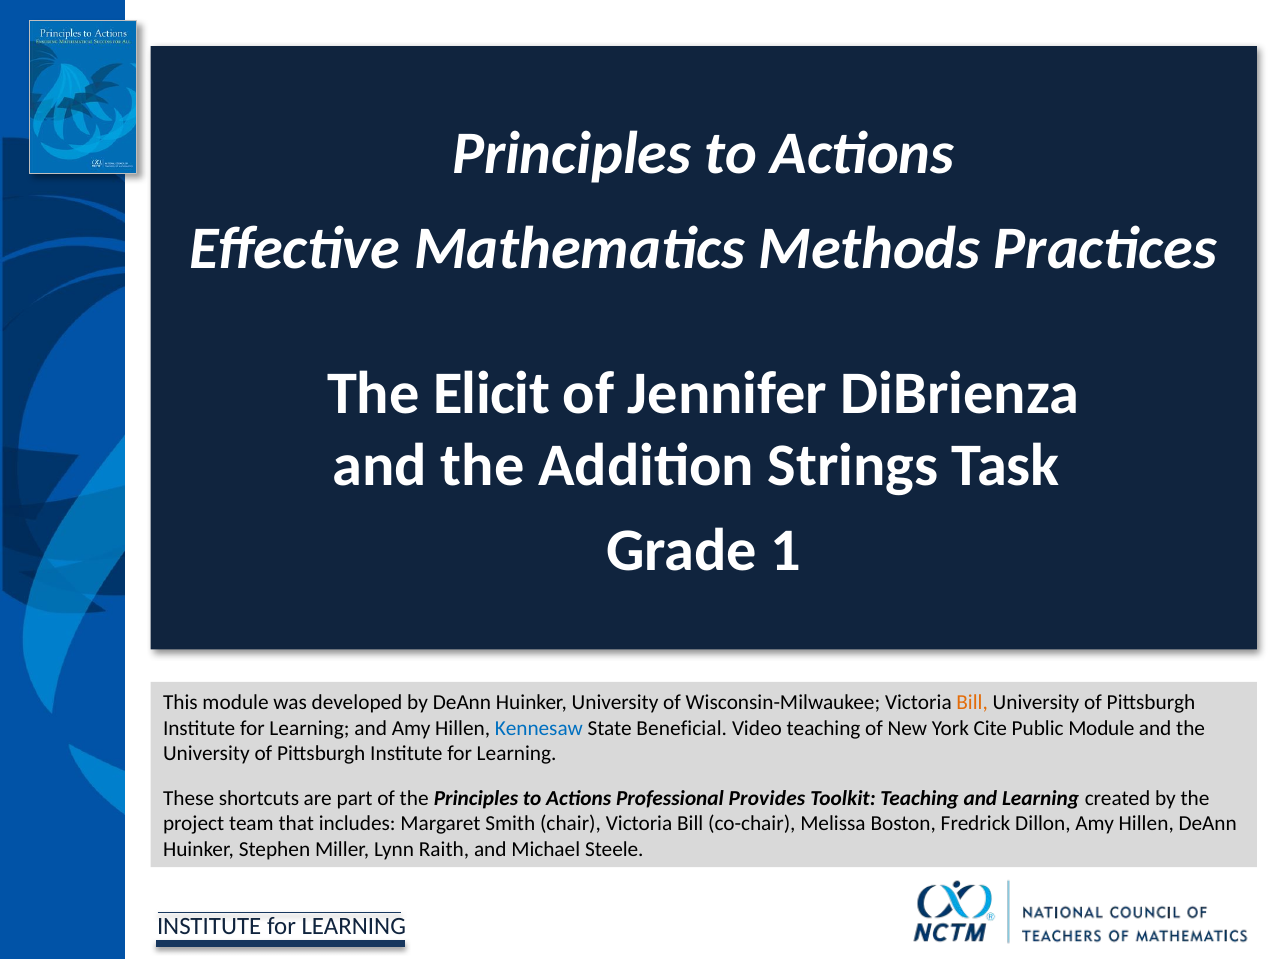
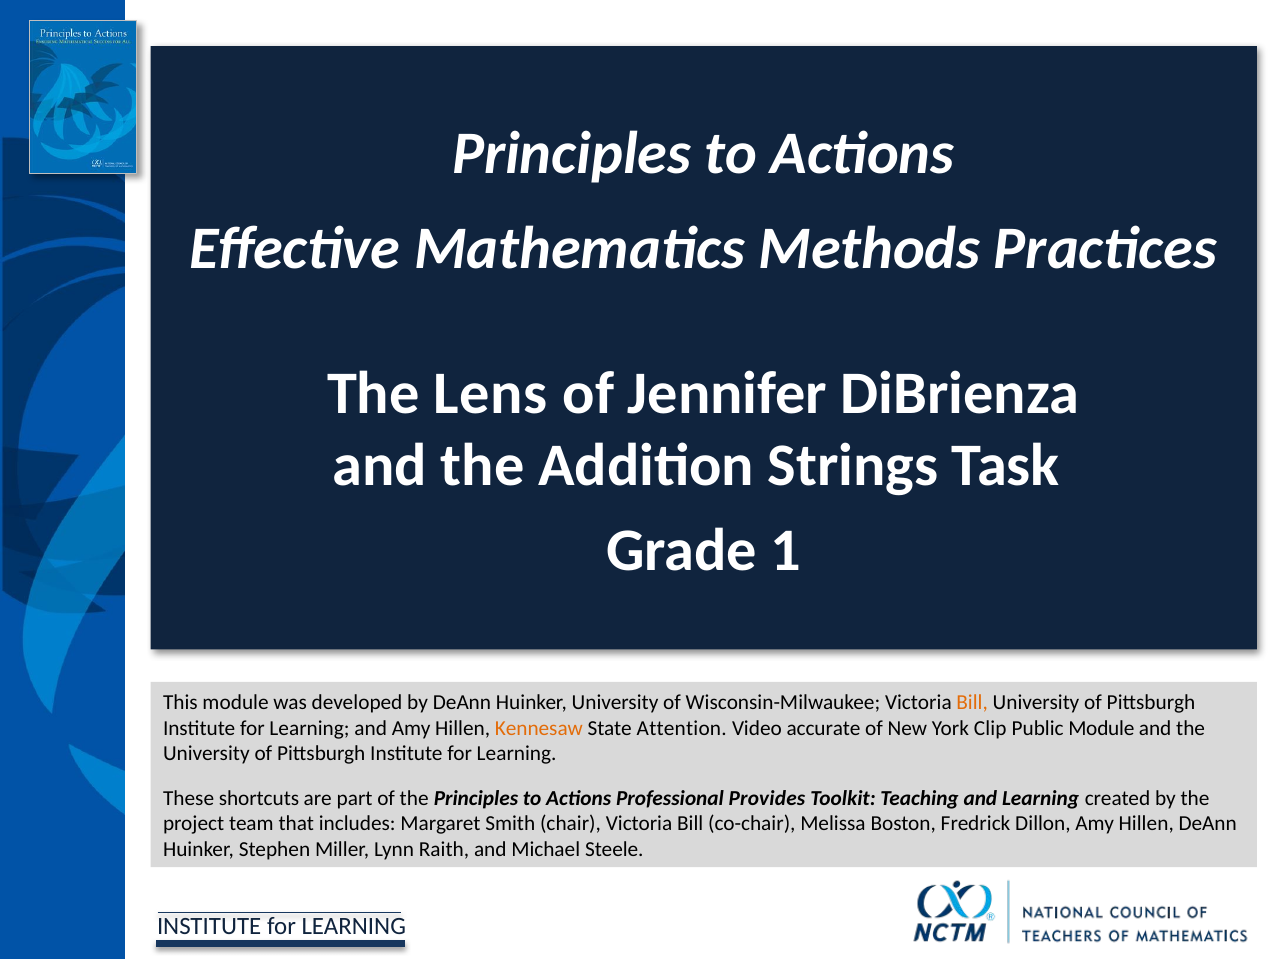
Elicit: Elicit -> Lens
Kennesaw colour: blue -> orange
Beneficial: Beneficial -> Attention
Video teaching: teaching -> accurate
Cite: Cite -> Clip
